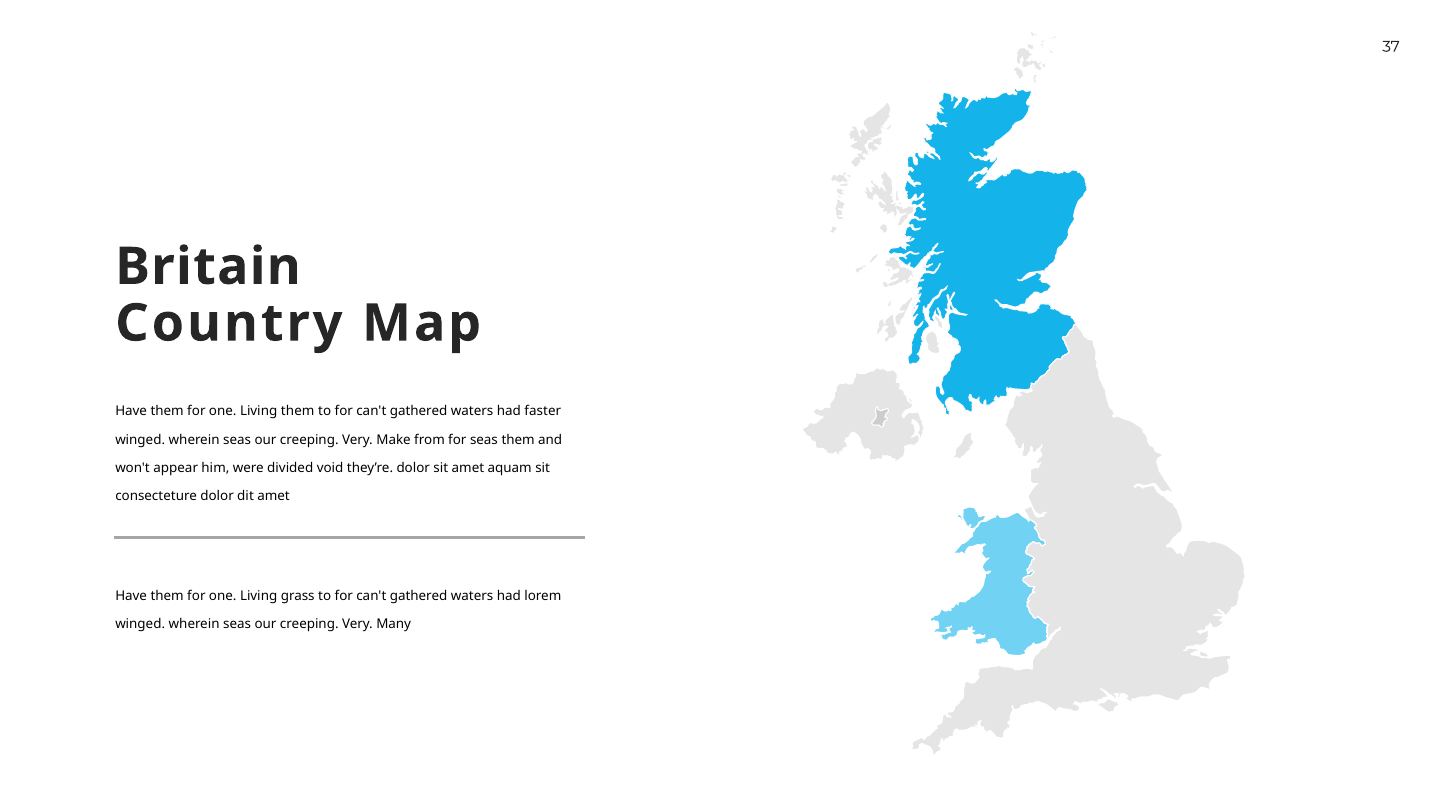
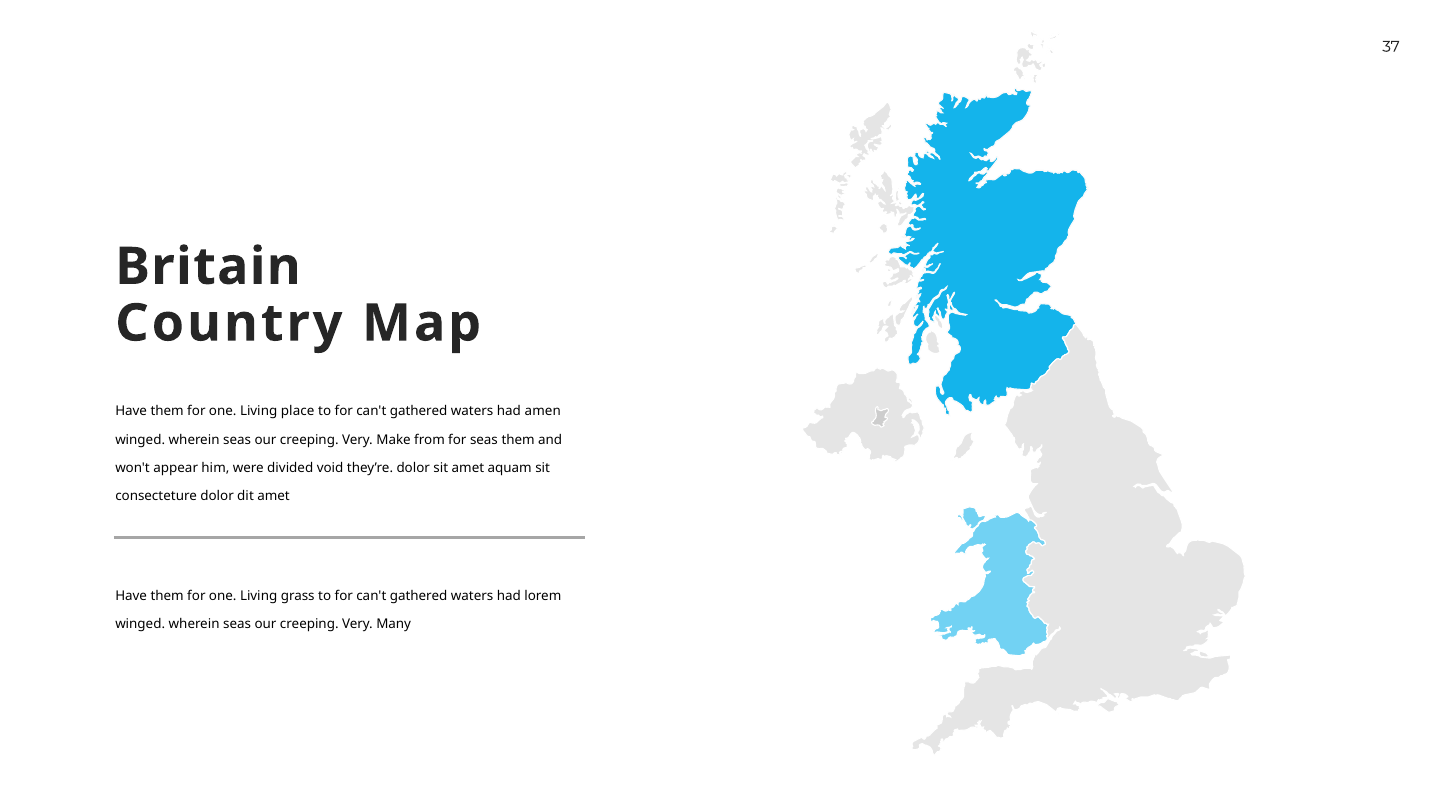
Living them: them -> place
faster: faster -> amen
